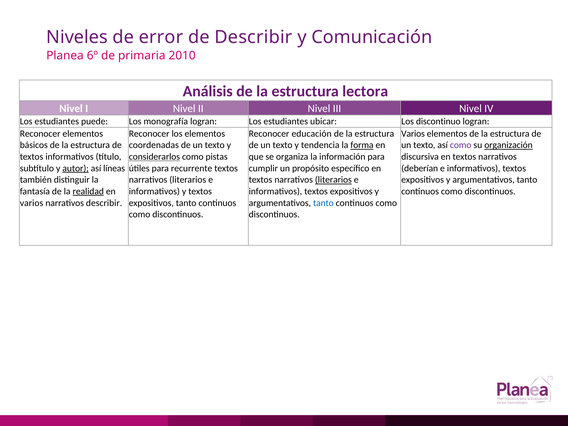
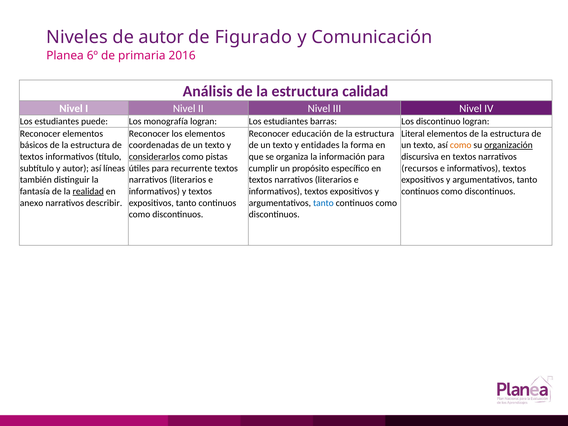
de error: error -> autor
de Describir: Describir -> Figurado
2010: 2010 -> 2016
lectora: lectora -> calidad
ubicar: ubicar -> barras
Varios at (413, 134): Varios -> Literal
tendencia: tendencia -> entidades
forma underline: present -> none
como at (461, 145) colour: purple -> orange
autor at (76, 168) underline: present -> none
deberían: deberían -> recursos
literarios at (333, 180) underline: present -> none
varios at (32, 203): varios -> anexo
